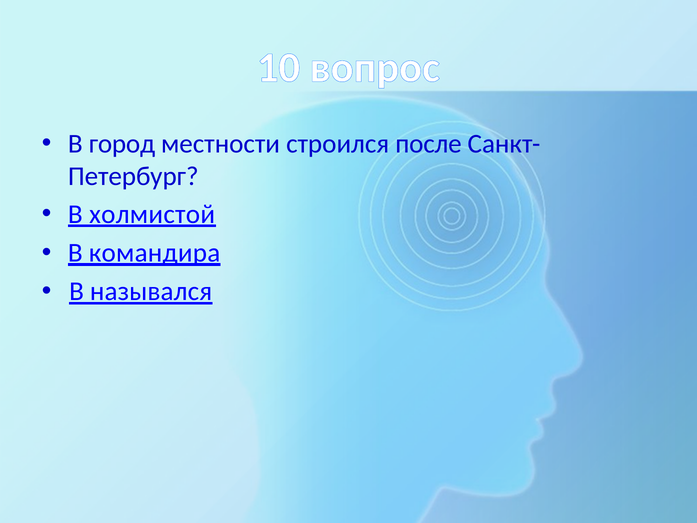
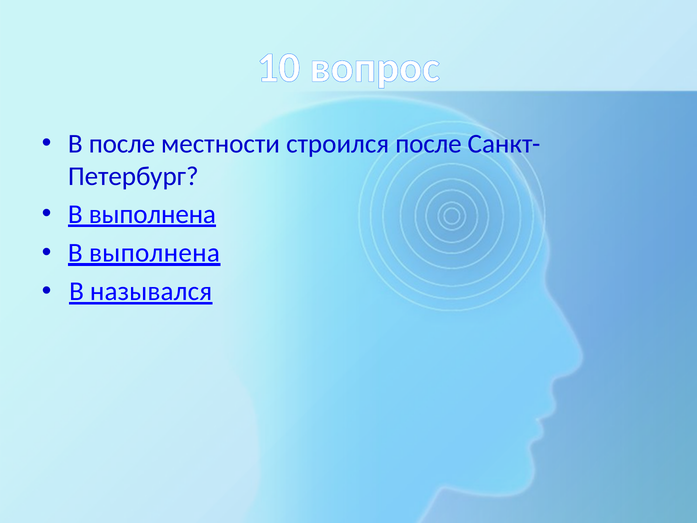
В город: город -> после
холмистой at (152, 214): холмистой -> выполнена
командира at (155, 253): командира -> выполнена
